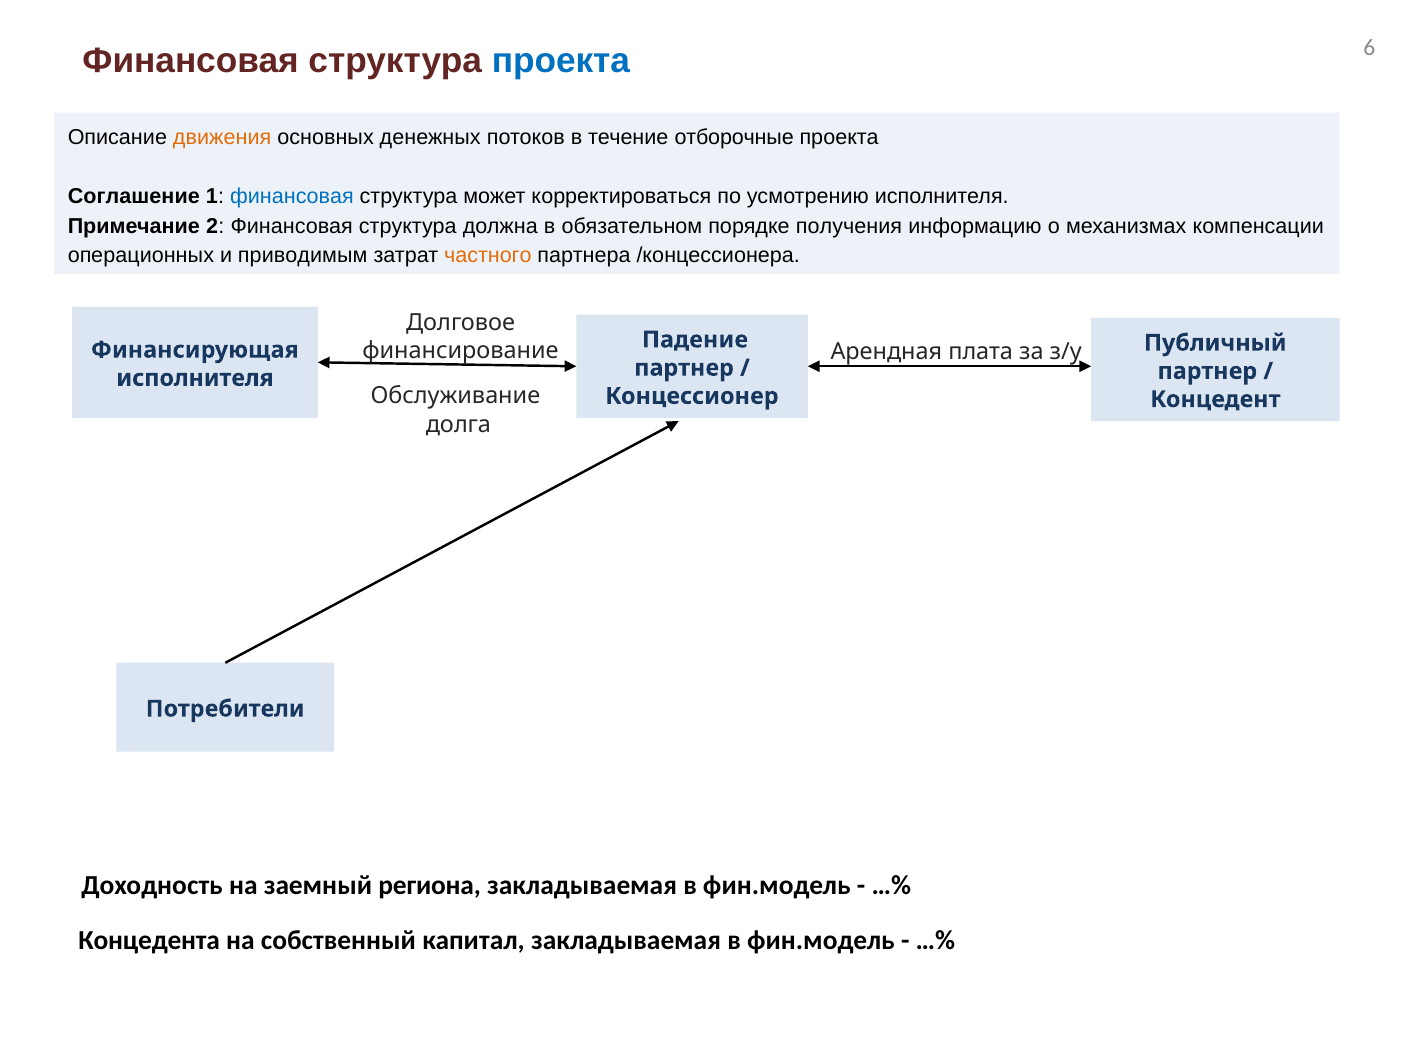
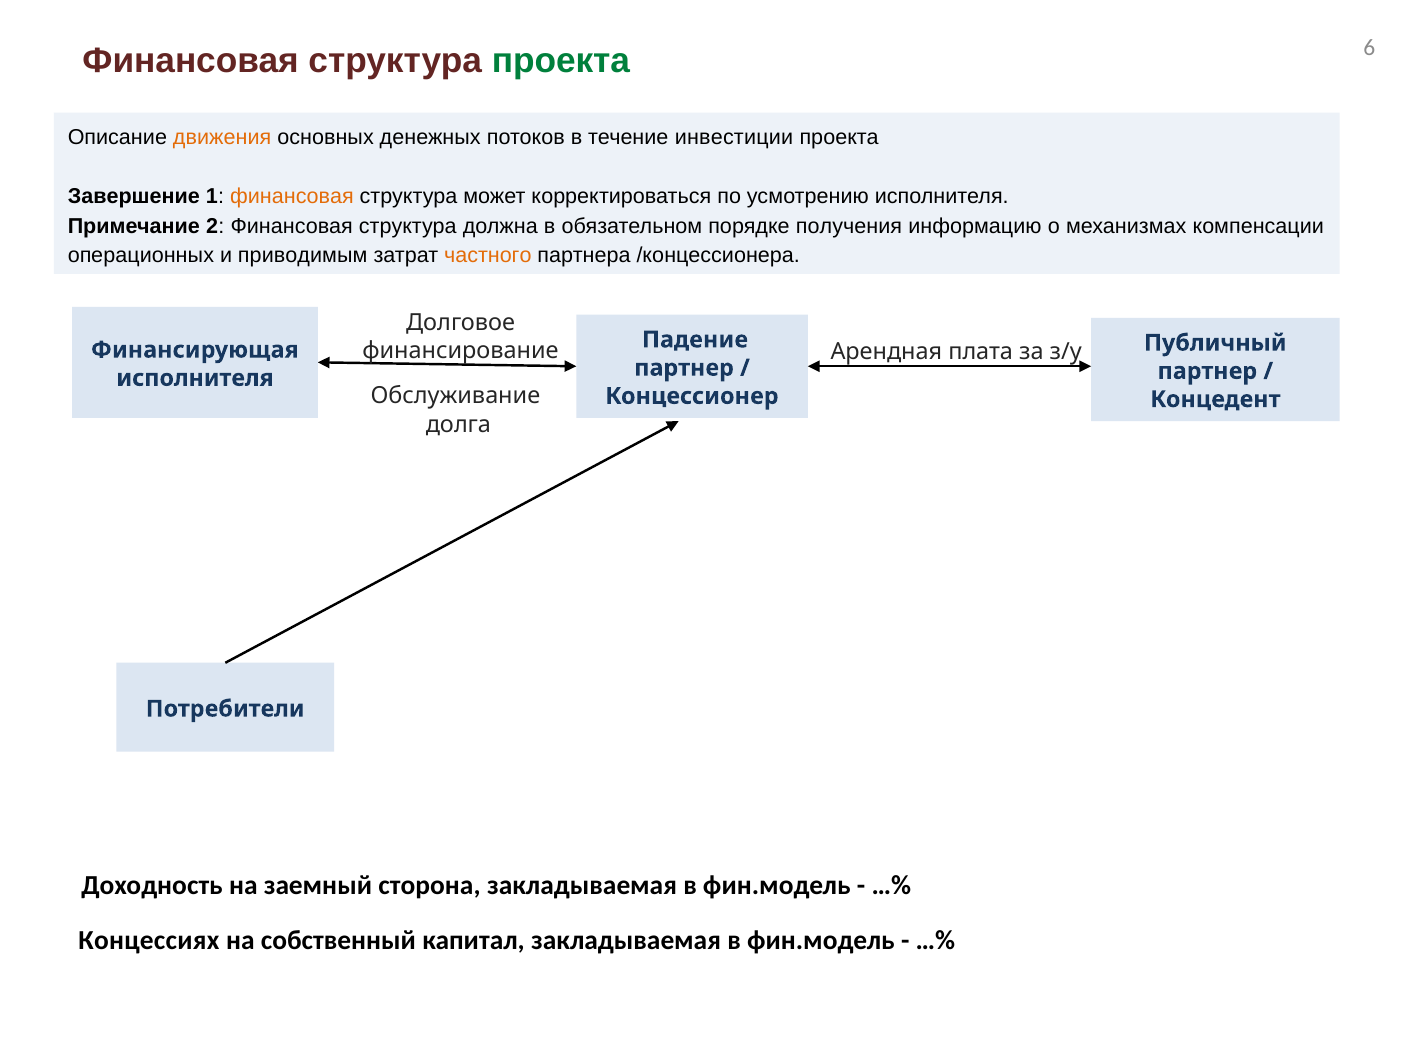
проекта at (561, 61) colour: blue -> green
отборочные: отборочные -> инвестиции
Соглашение: Соглашение -> Завершение
финансовая at (292, 196) colour: blue -> orange
региона: региона -> сторона
Концедента: Концедента -> Концессиях
